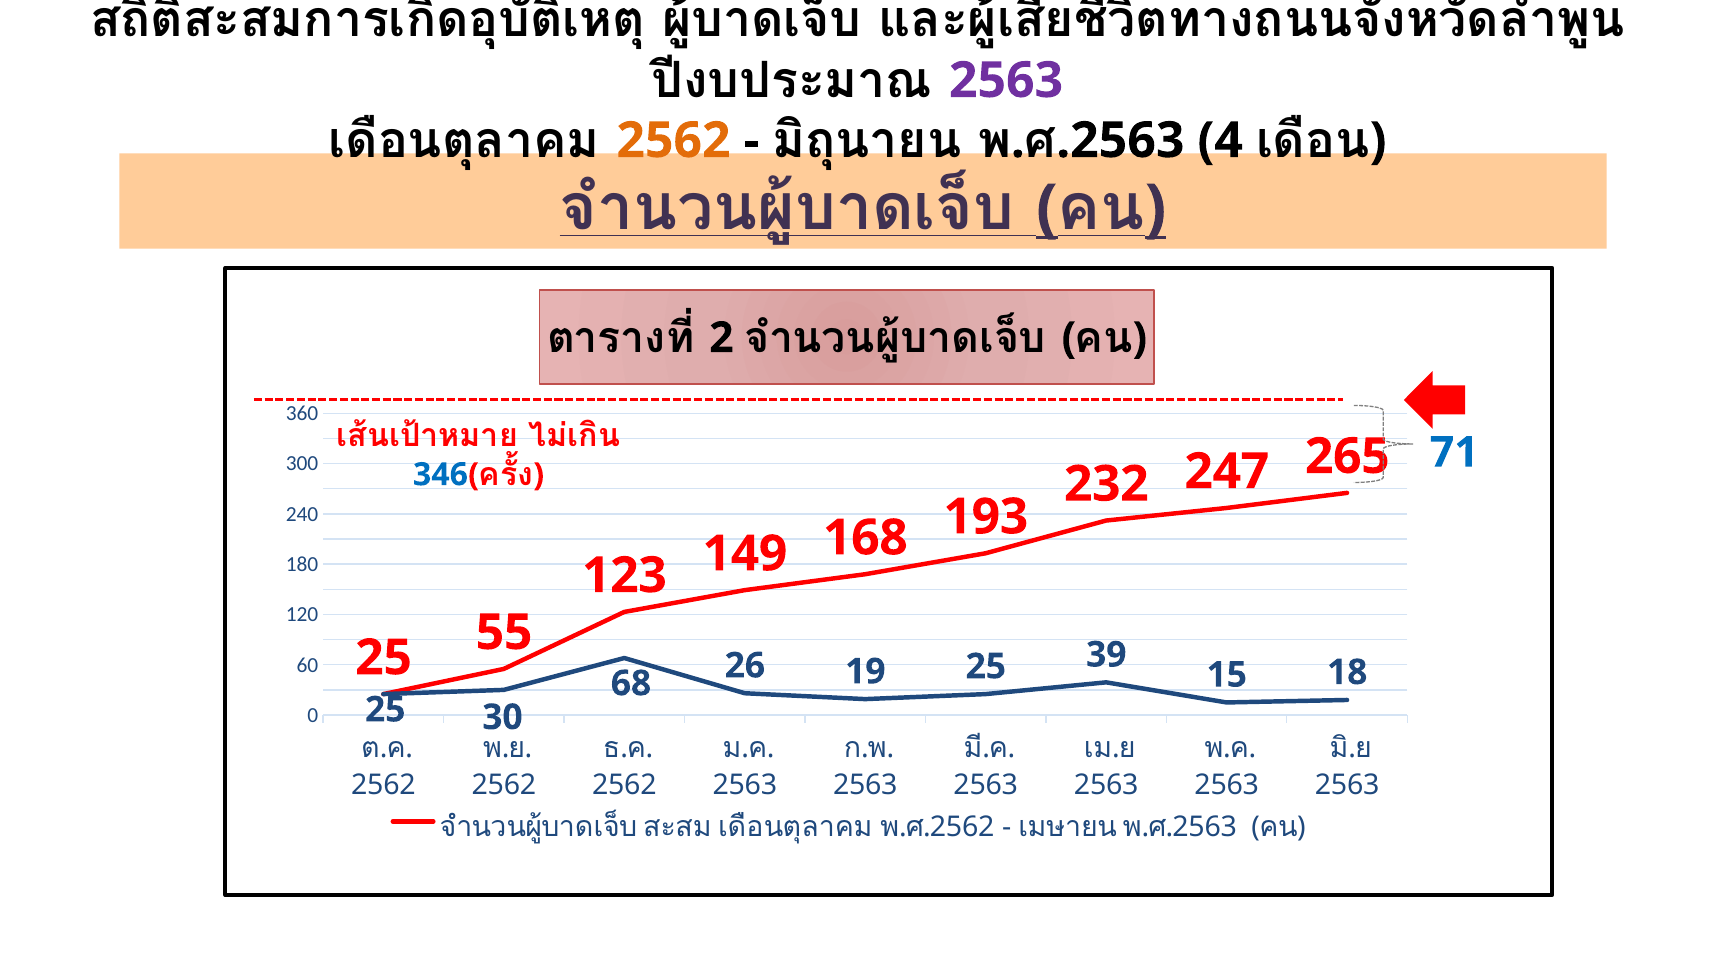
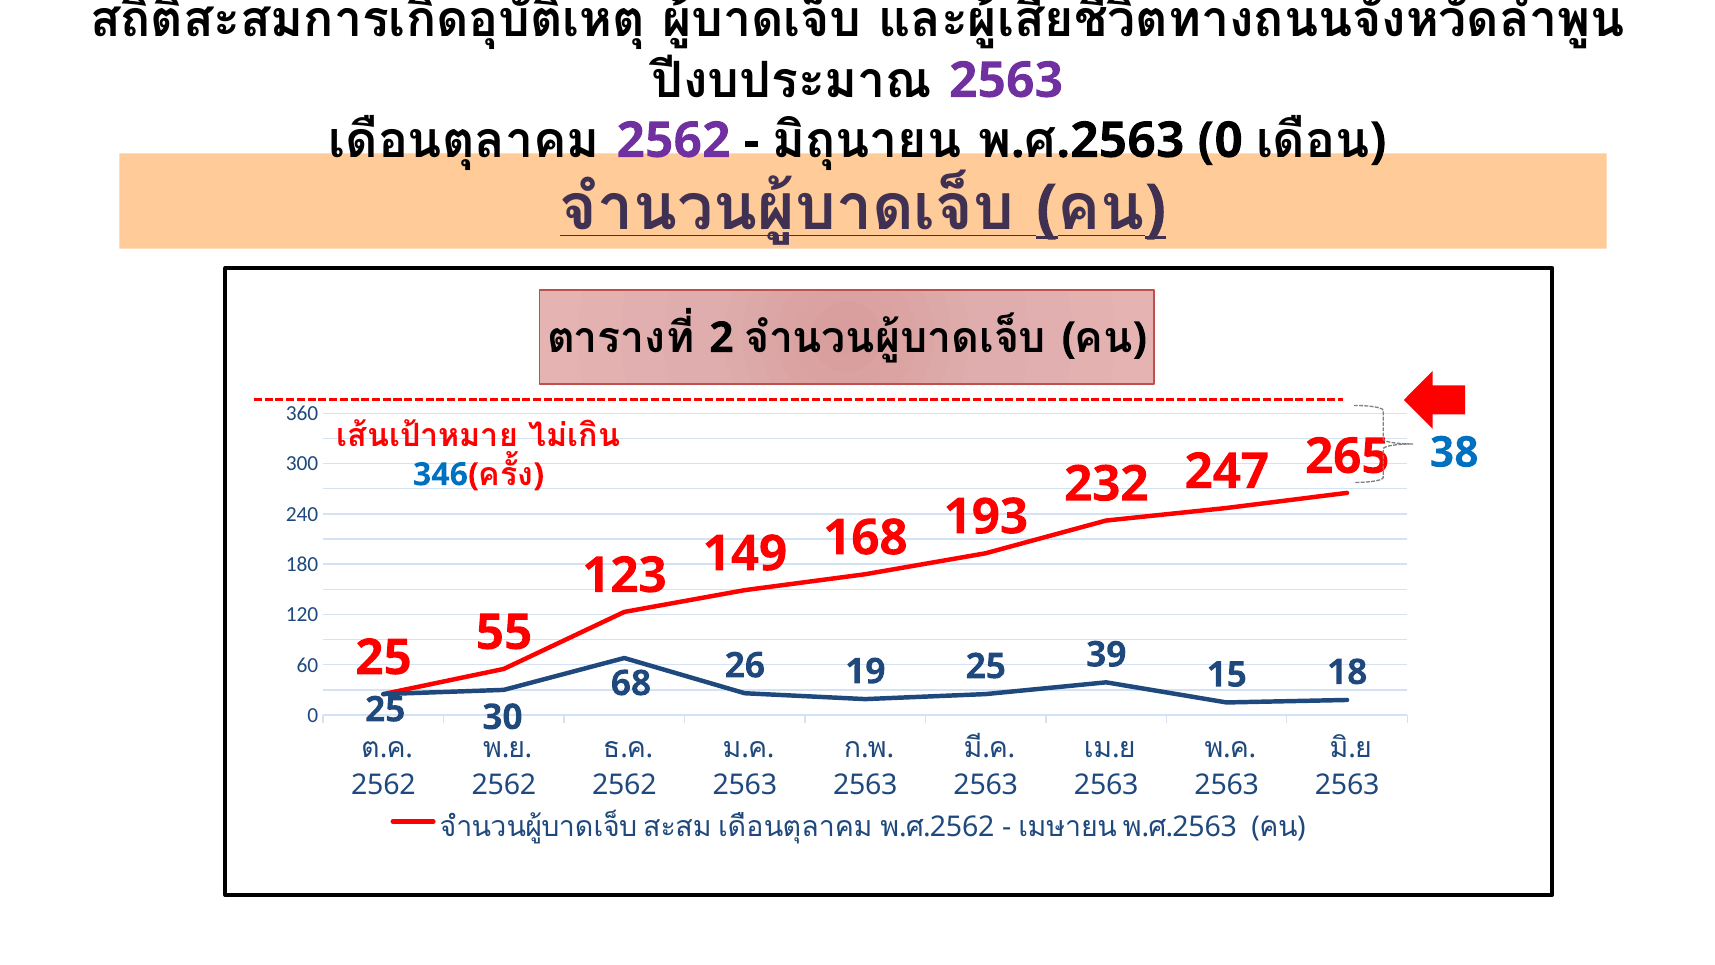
2562 at (674, 141) colour: orange -> purple
4 at (1220, 141): 4 -> 0
71: 71 -> 38
